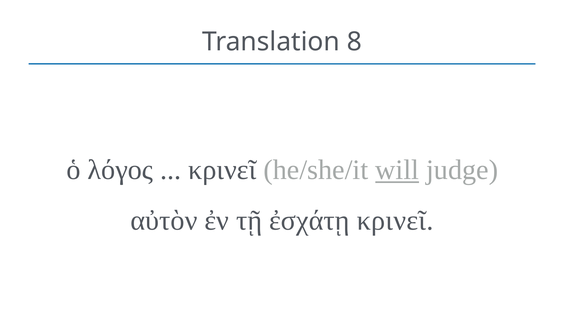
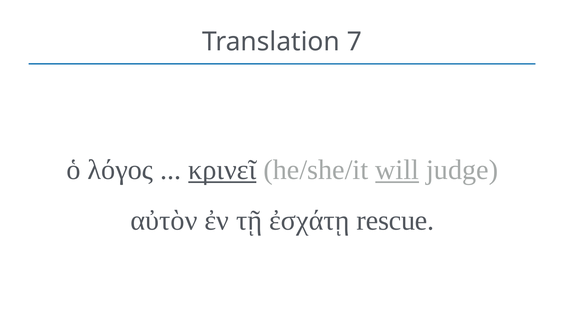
8: 8 -> 7
κρινεῖ at (222, 170) underline: none -> present
ἐσχάτῃ κρινεῖ: κρινεῖ -> rescue
